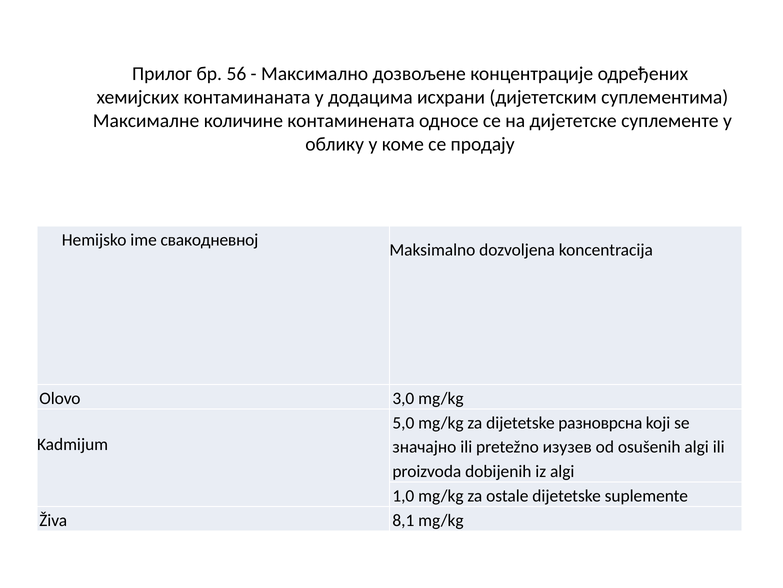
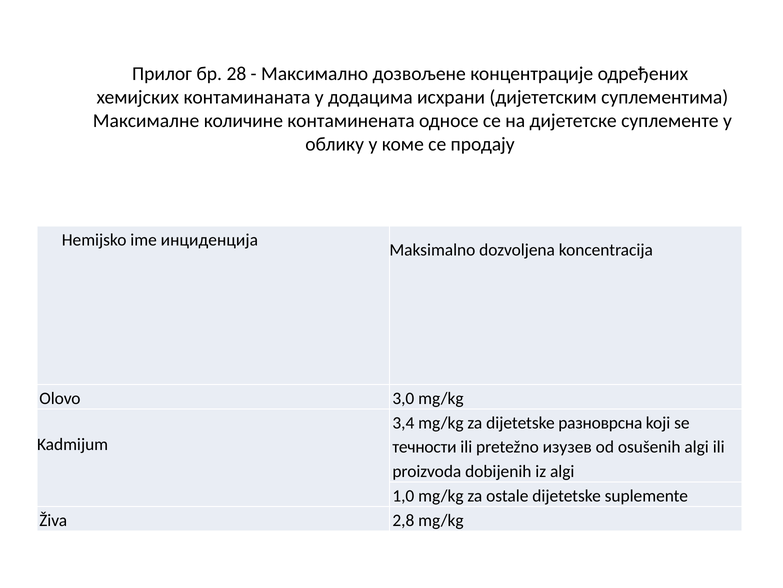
56: 56 -> 28
свакодневној: свакодневној -> инциденција
5,0: 5,0 -> 3,4
значајно: значајно -> течности
8,1: 8,1 -> 2,8
